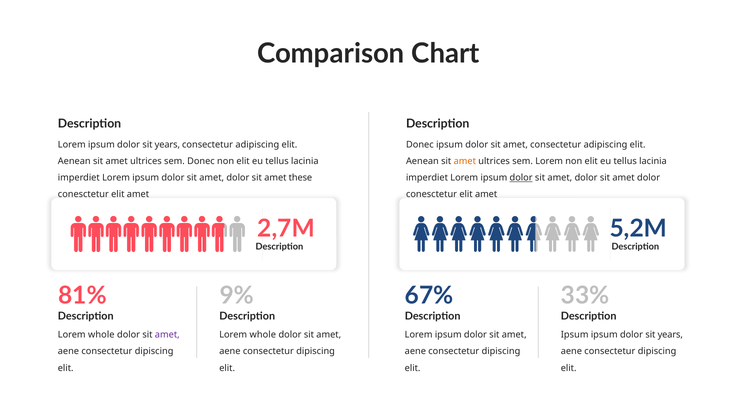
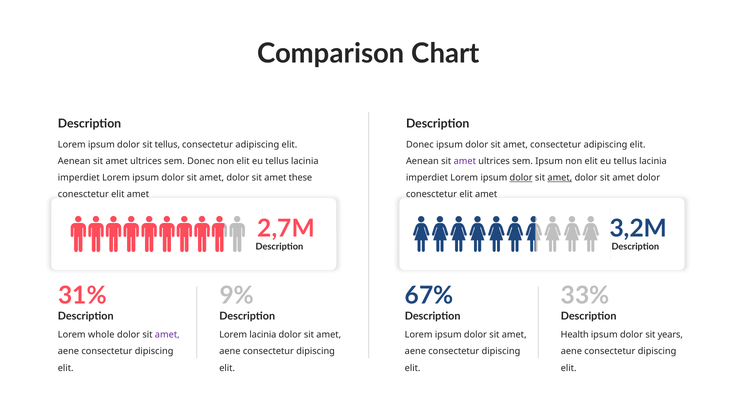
years at (167, 144): years -> tellus
amet at (465, 161) colour: orange -> purple
sem Lorem: Lorem -> Ipsum
amet at (560, 178) underline: none -> present
5,2M: 5,2M -> 3,2M
81%: 81% -> 31%
whole at (263, 334): whole -> lacinia
Ipsum at (575, 334): Ipsum -> Health
